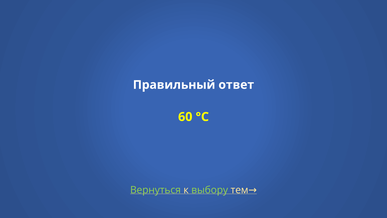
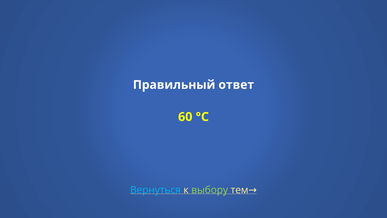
Вернуться colour: light green -> light blue
